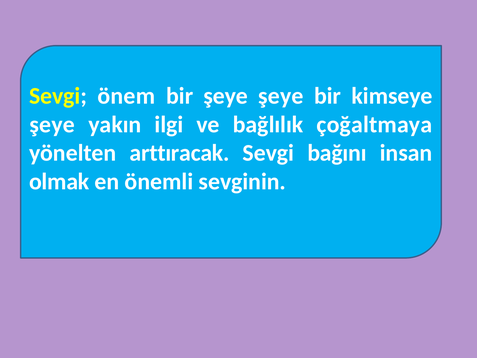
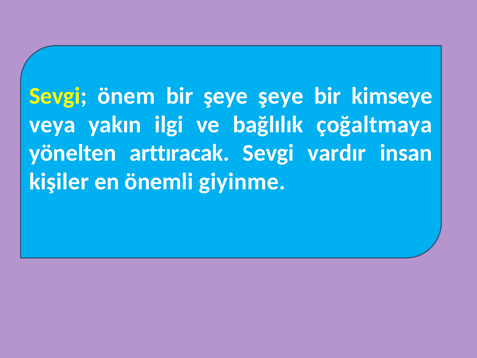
şeye at (52, 124): şeye -> veya
bağını: bağını -> vardır
olmak: olmak -> kişiler
sevginin: sevginin -> giyinme
